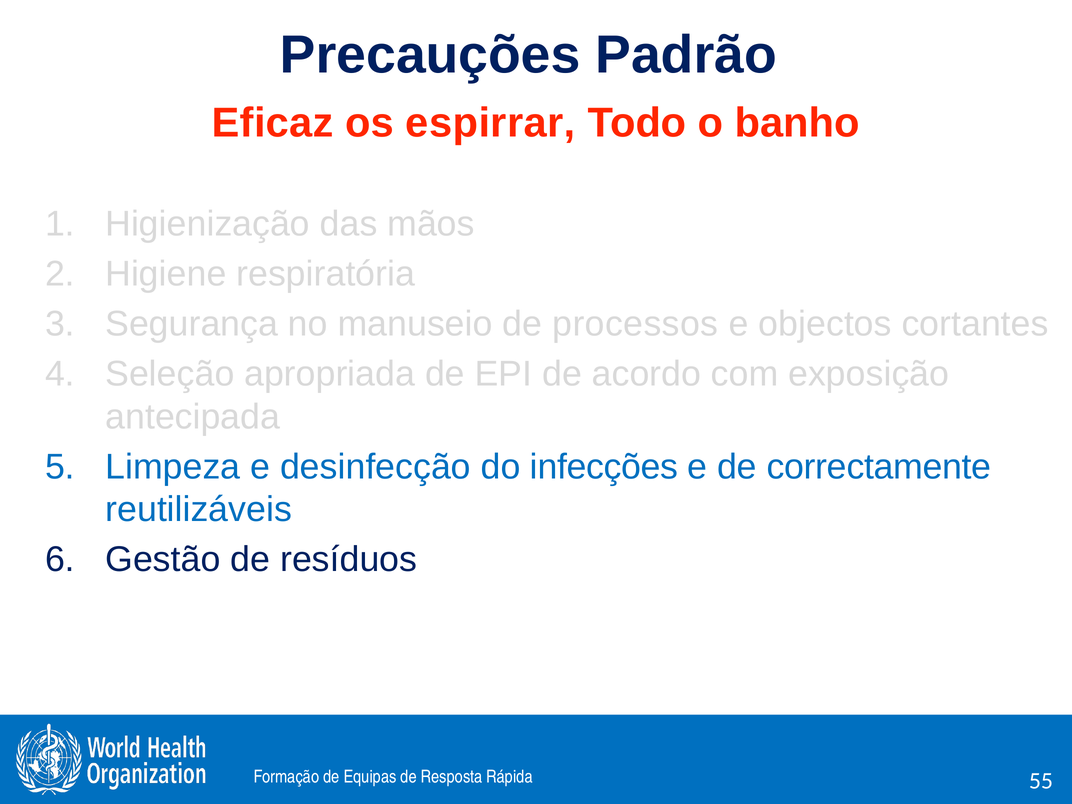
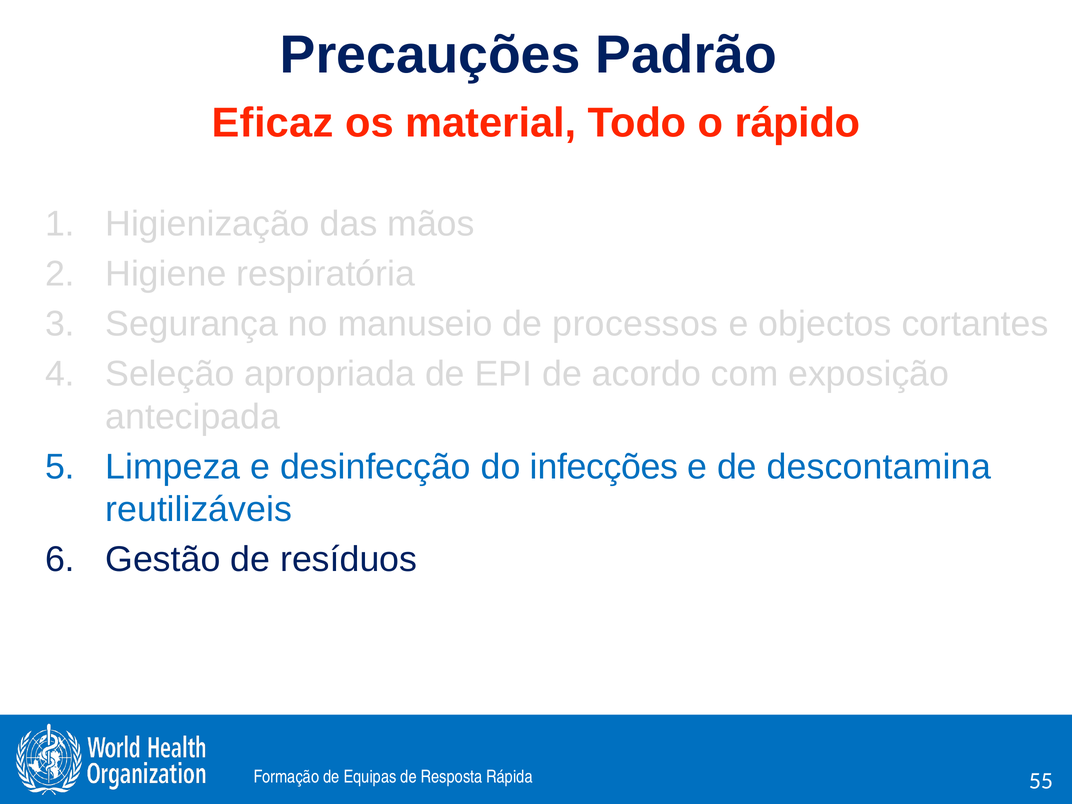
espirrar: espirrar -> material
banho: banho -> rápido
correctamente: correctamente -> descontamina
